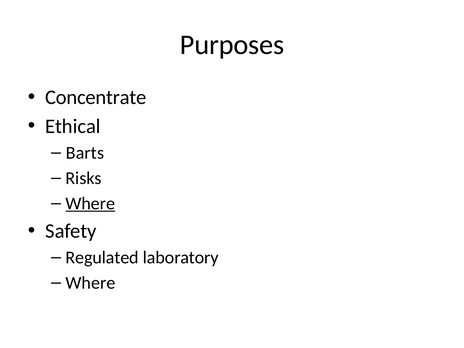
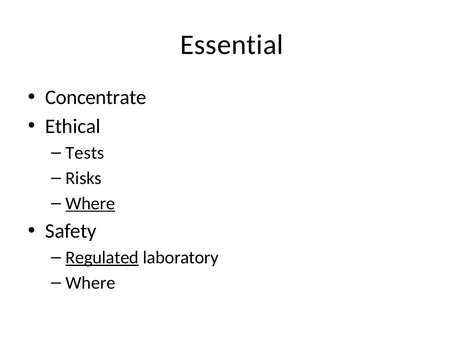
Purposes: Purposes -> Essential
Barts: Barts -> Tests
Regulated underline: none -> present
